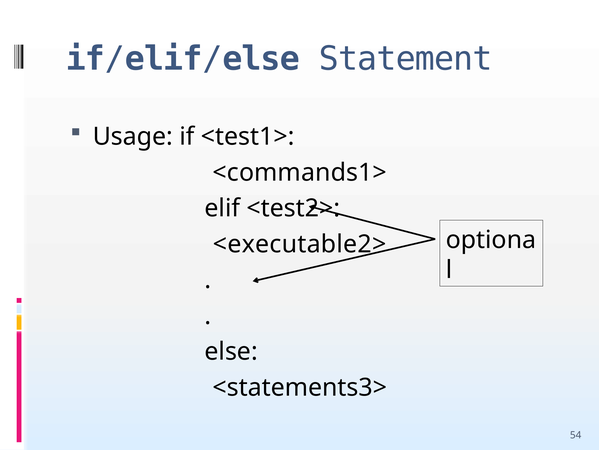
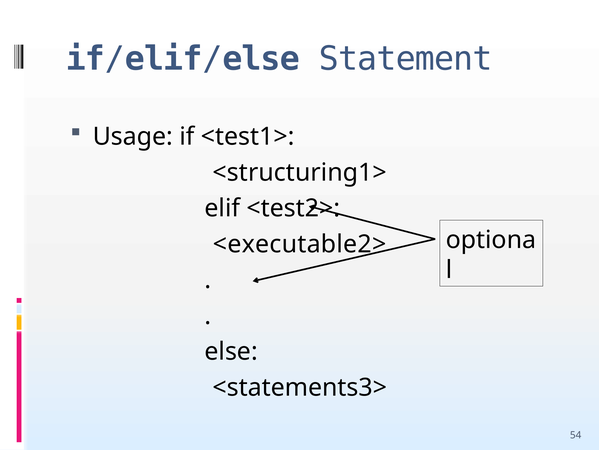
<commands1>: <commands1> -> <structuring1>
